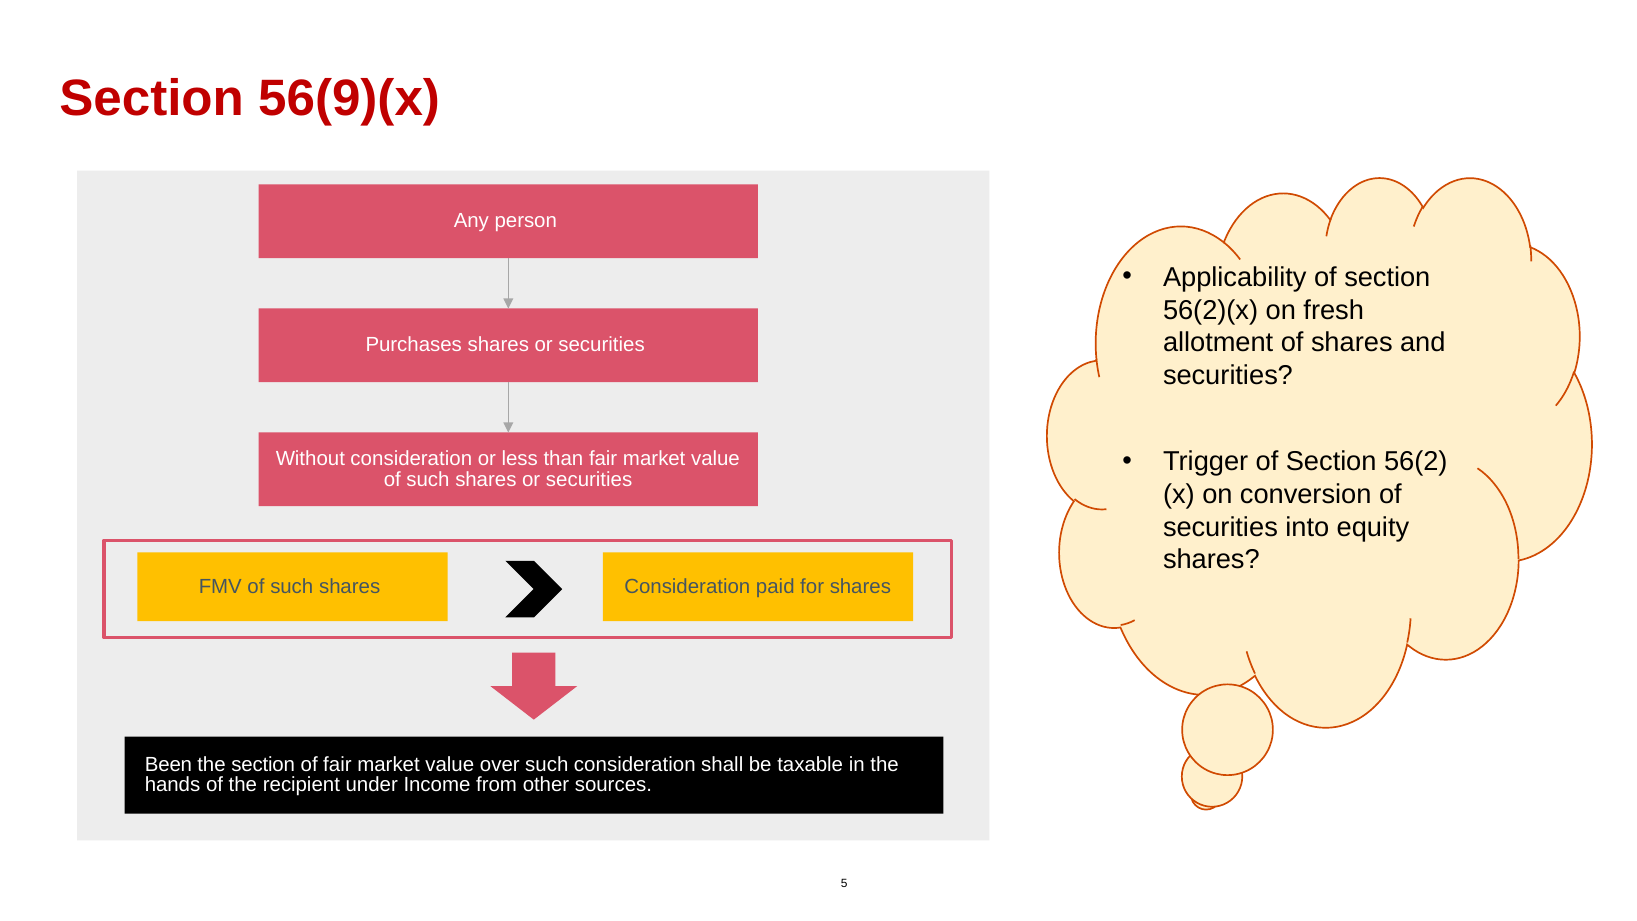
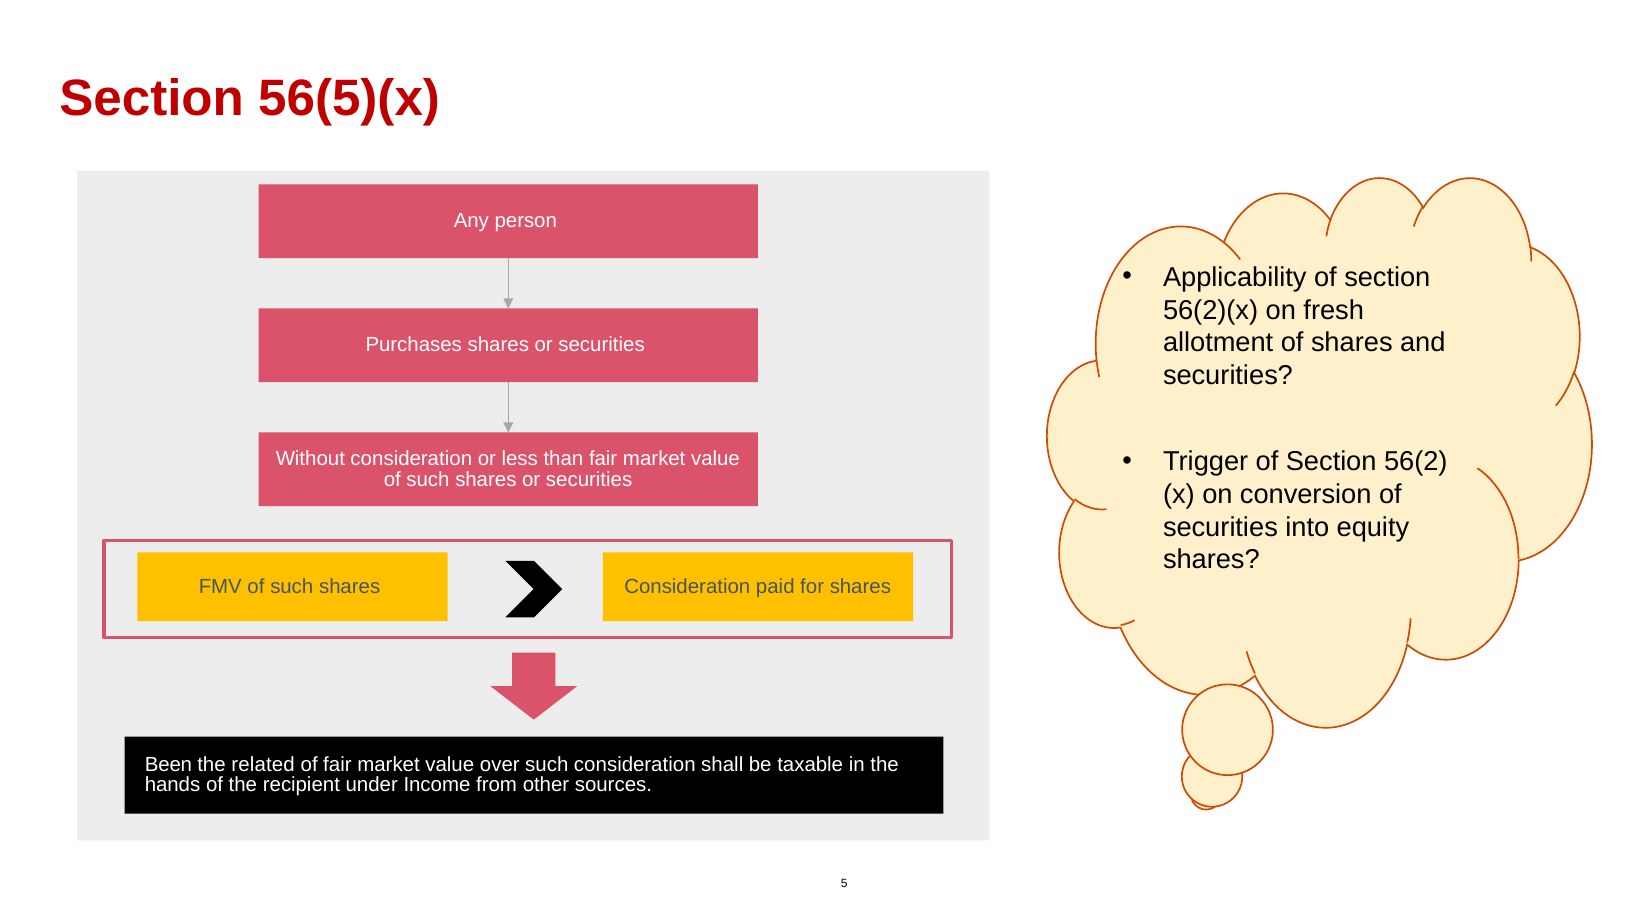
56(9)(x: 56(9)(x -> 56(5)(x
the section: section -> related
